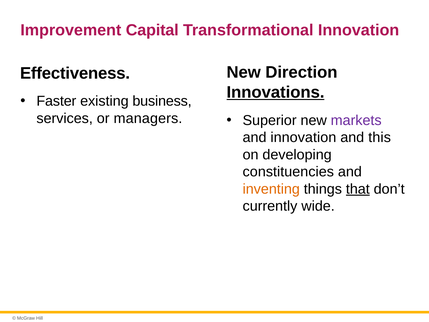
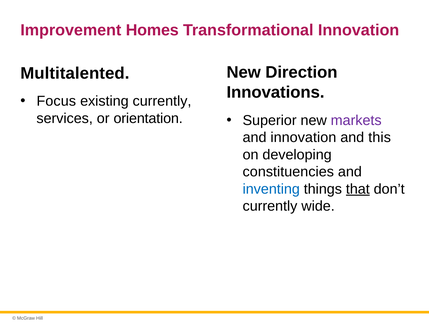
Capital: Capital -> Homes
Effectiveness: Effectiveness -> Multitalented
Innovations underline: present -> none
Faster: Faster -> Focus
existing business: business -> currently
managers: managers -> orientation
inventing colour: orange -> blue
